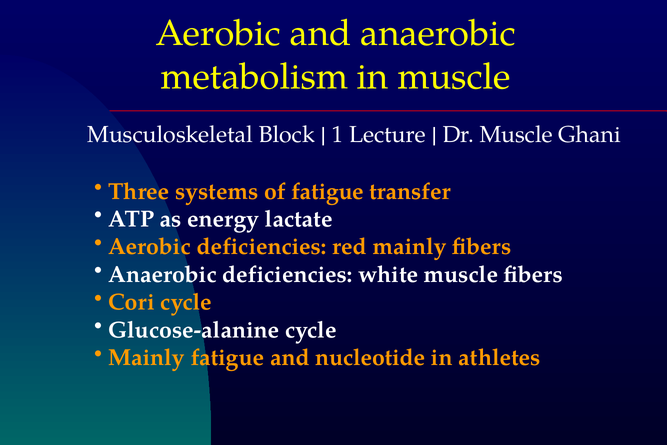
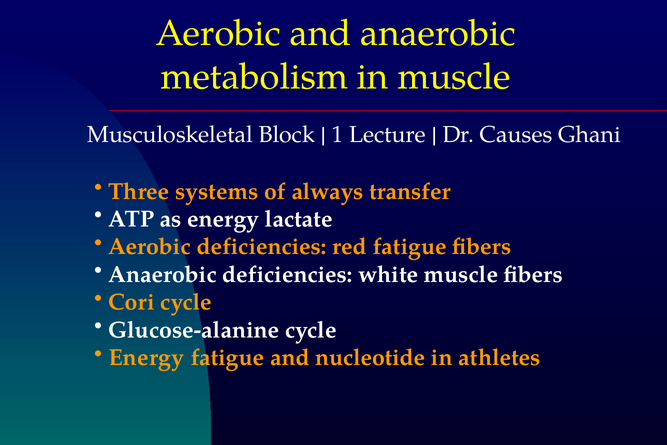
Dr Muscle: Muscle -> Causes
of fatigue: fatigue -> always
red mainly: mainly -> fatigue
Mainly at (146, 357): Mainly -> Energy
